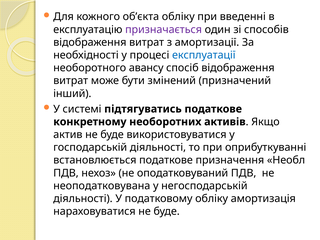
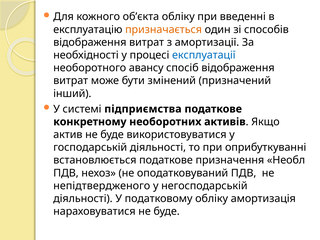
призначається colour: purple -> orange
підтягуватись: підтягуватись -> підприємства
неоподатковувана: неоподатковувана -> непідтвердженого
